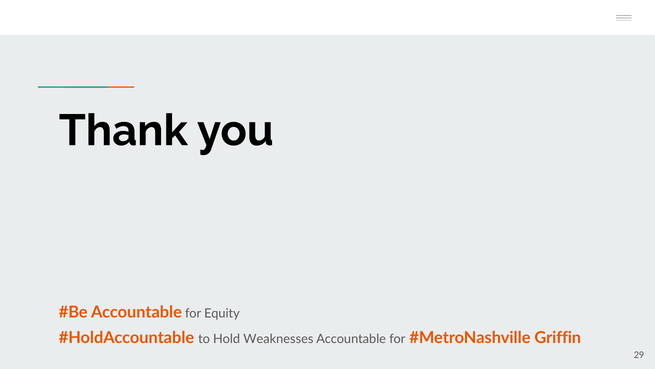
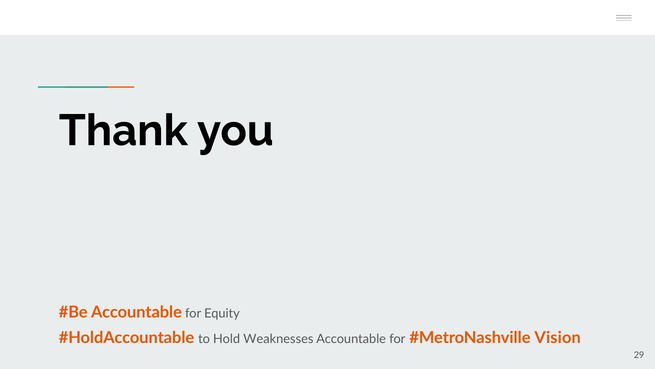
Griffin: Griffin -> Vision
